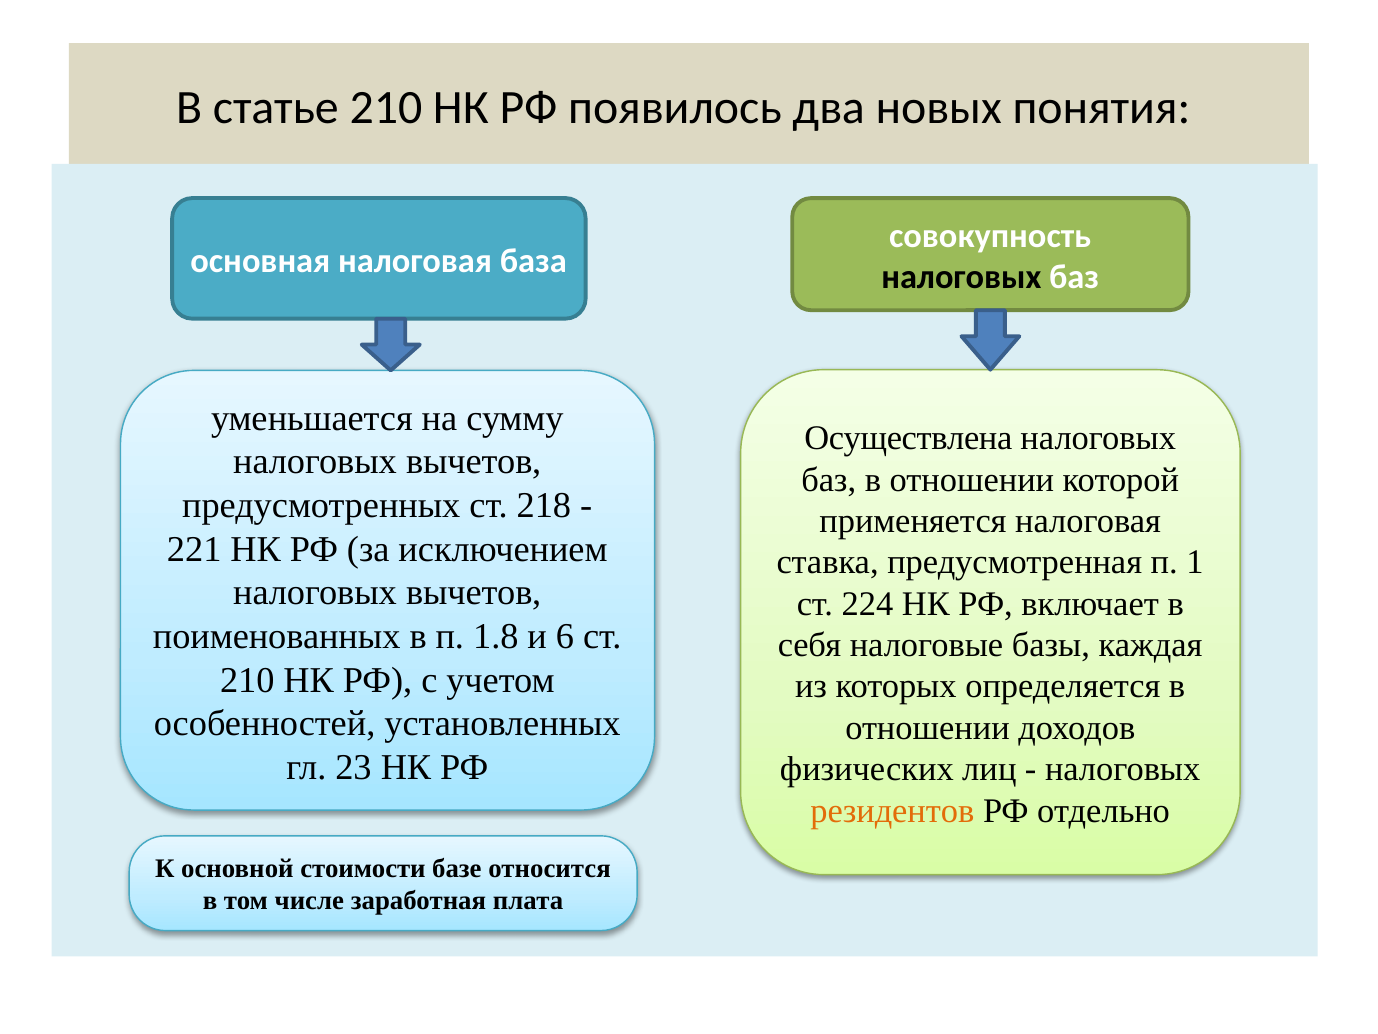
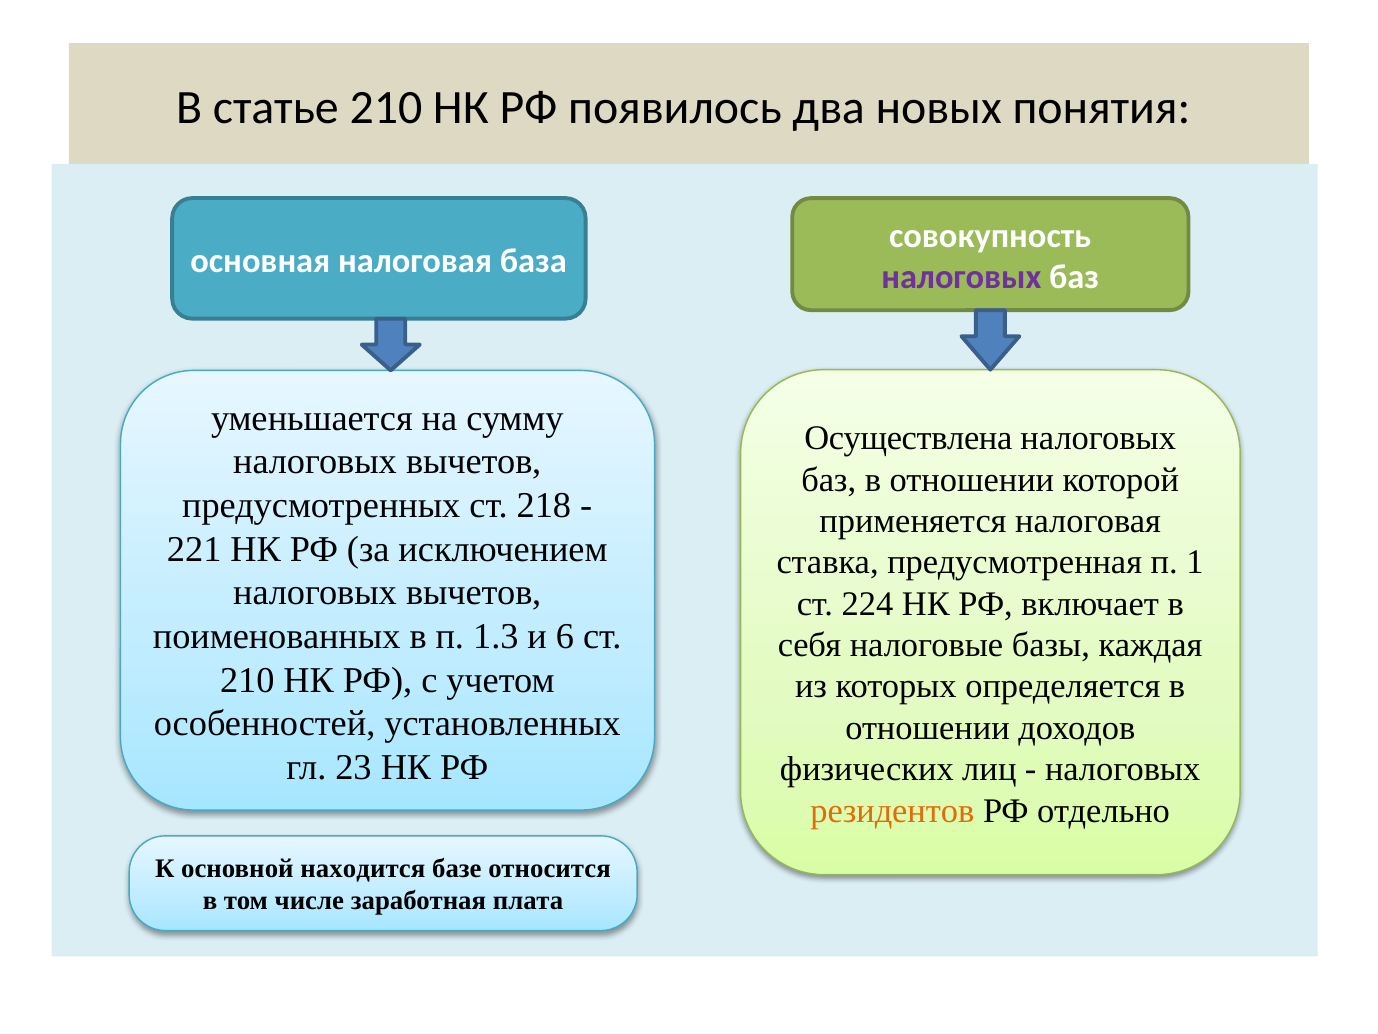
налоговых at (961, 277) colour: black -> purple
1.8: 1.8 -> 1.3
стоимости: стоимости -> находится
